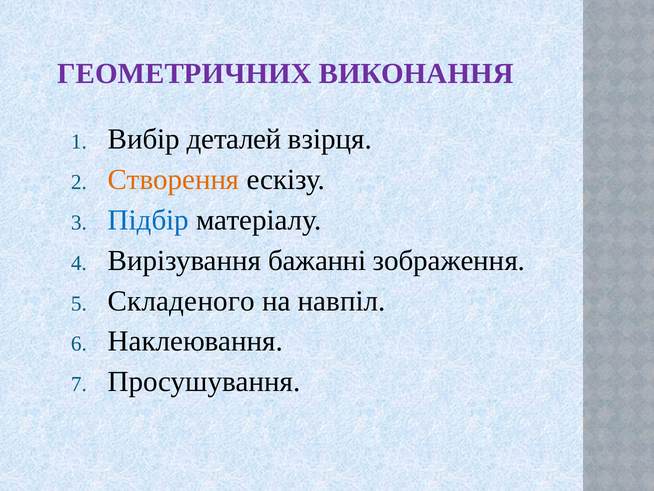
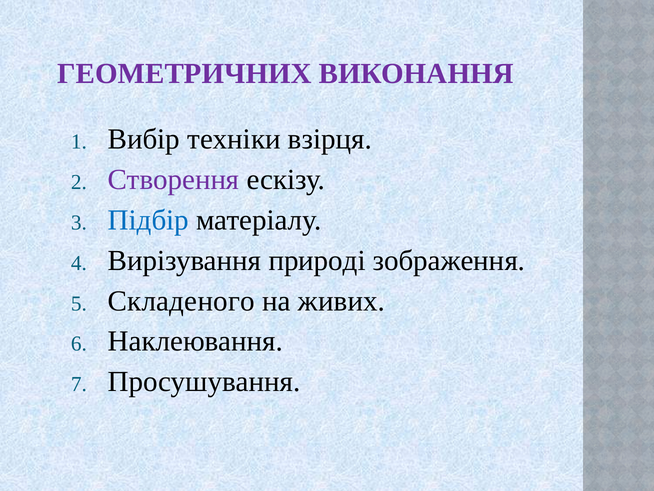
деталей: деталей -> техніки
Створення colour: orange -> purple
бажанні: бажанні -> природі
навпіл: навпіл -> живих
